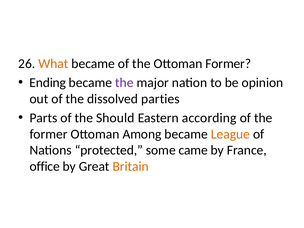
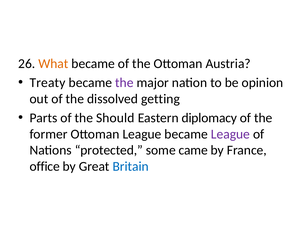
Ottoman Former: Former -> Austria
Ending: Ending -> Treaty
parties: parties -> getting
according: according -> diplomacy
Ottoman Among: Among -> League
League at (230, 134) colour: orange -> purple
Britain colour: orange -> blue
